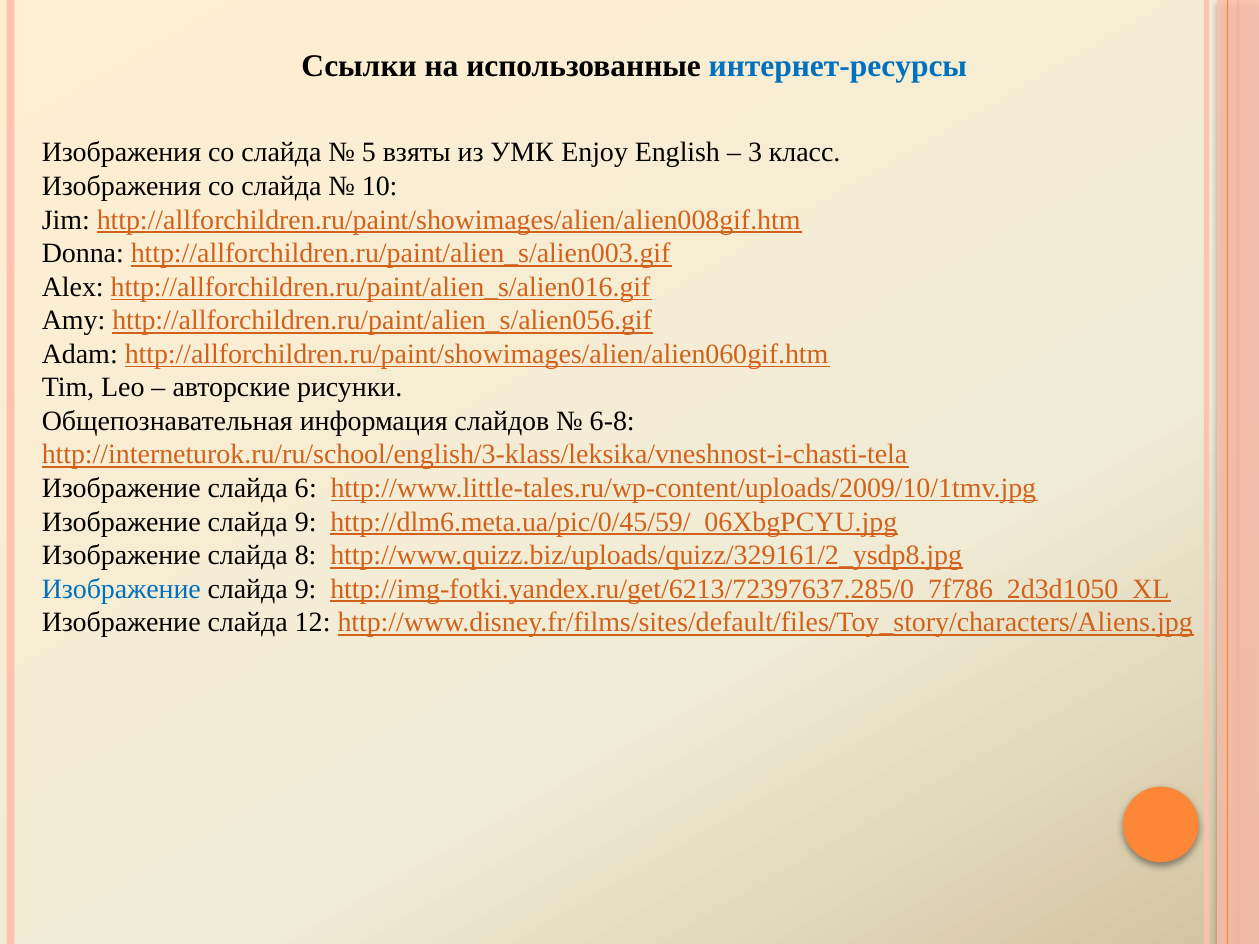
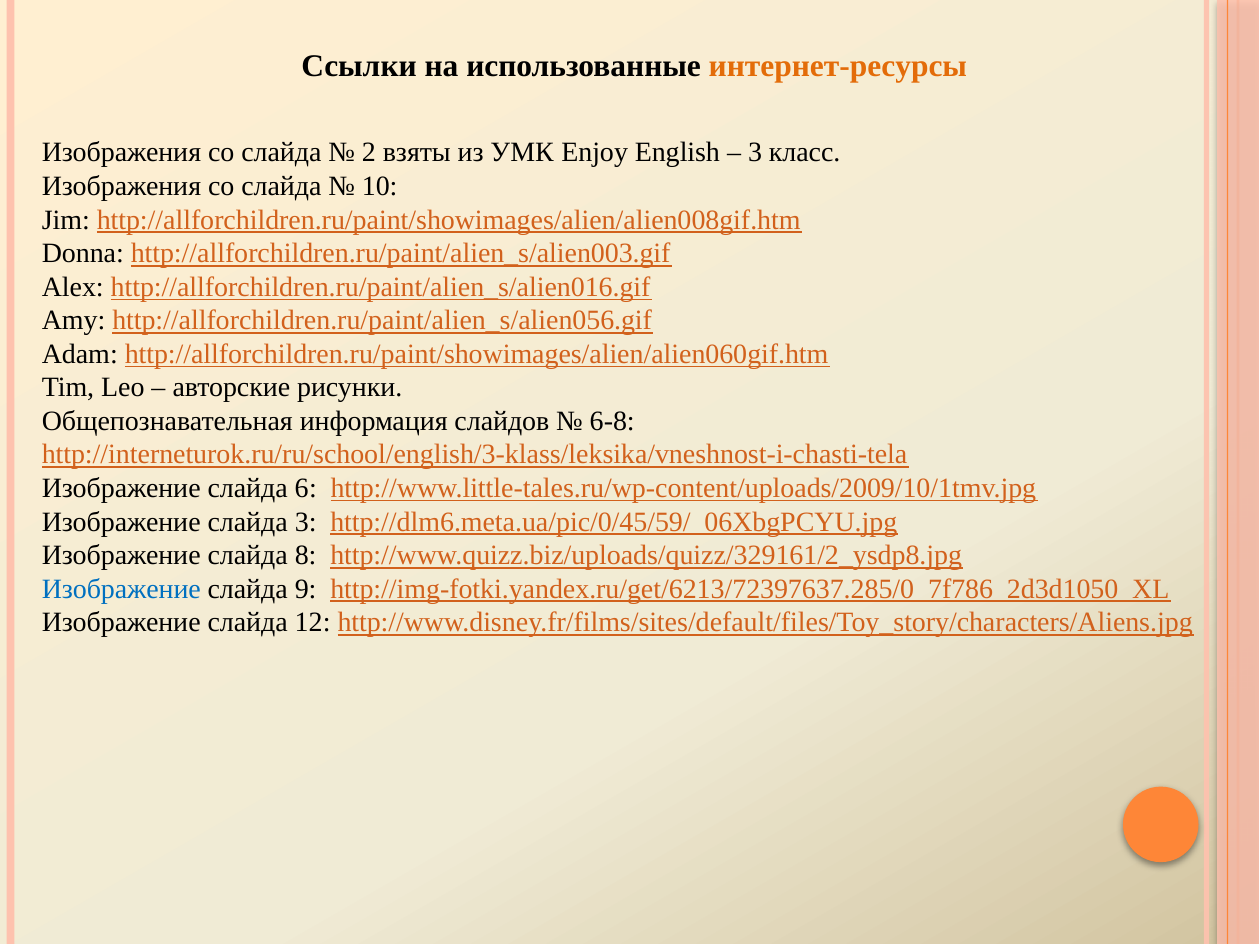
интернет-ресурсы colour: blue -> orange
5: 5 -> 2
9 at (306, 522): 9 -> 3
